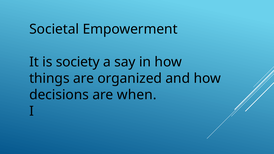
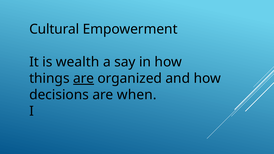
Societal: Societal -> Cultural
society: society -> wealth
are at (84, 78) underline: none -> present
